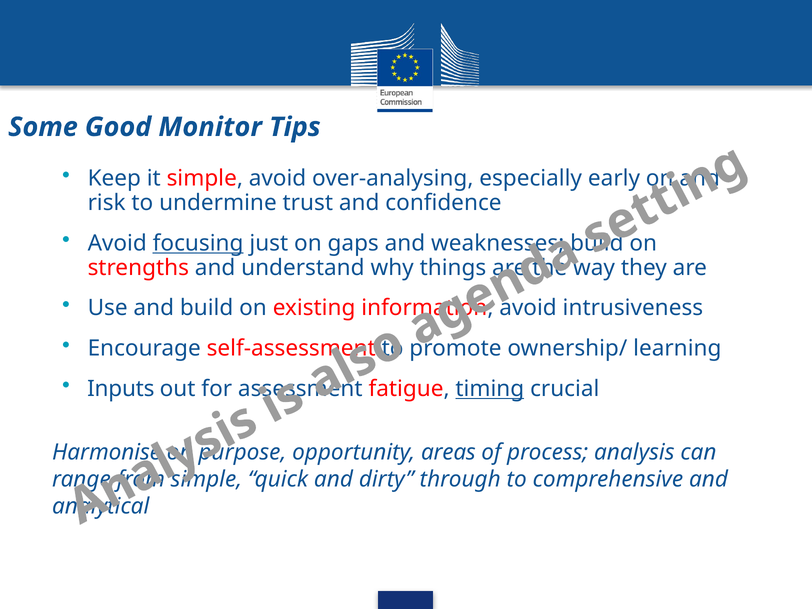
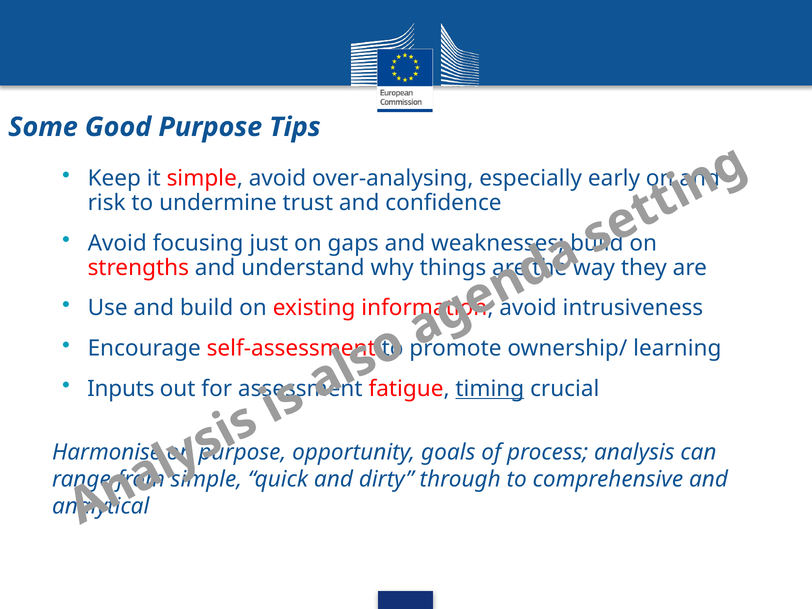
Good Monitor: Monitor -> Purpose
focusing underline: present -> none
areas: areas -> goals
